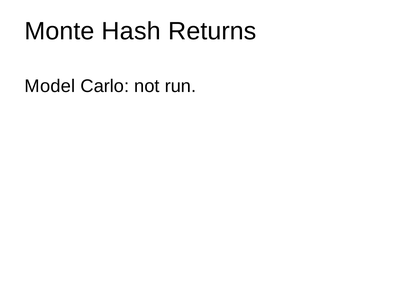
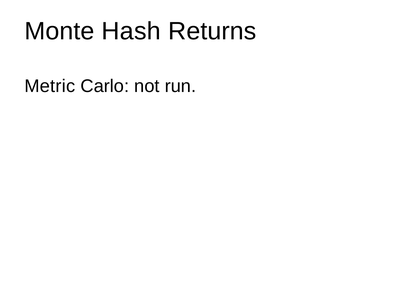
Model: Model -> Metric
